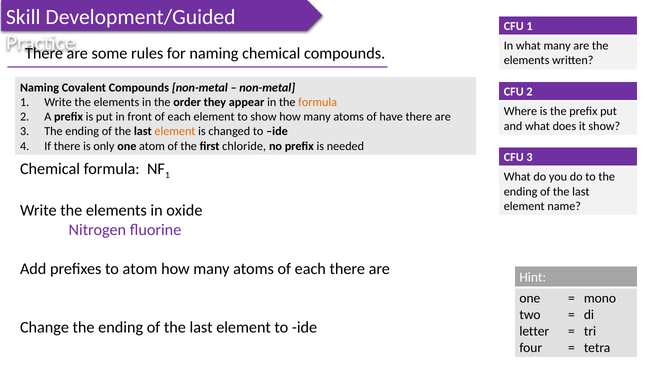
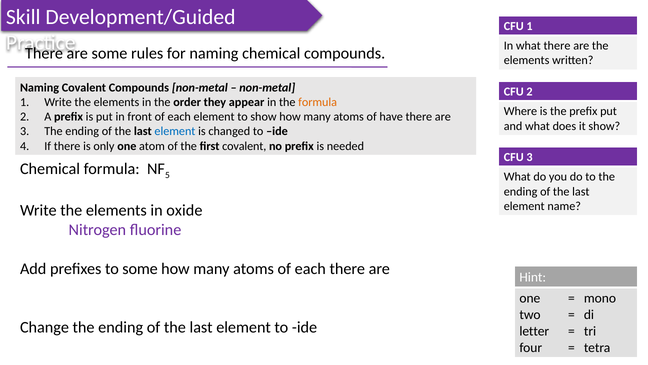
what many: many -> there
element at (175, 131) colour: orange -> blue
first chloride: chloride -> covalent
1 at (167, 175): 1 -> 5
to atom: atom -> some
